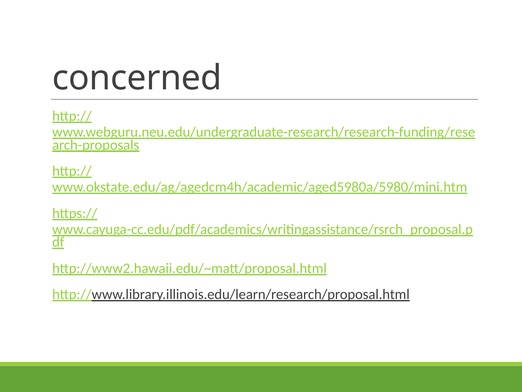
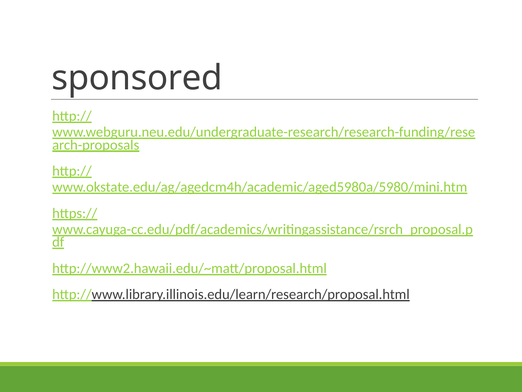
concerned: concerned -> sponsored
